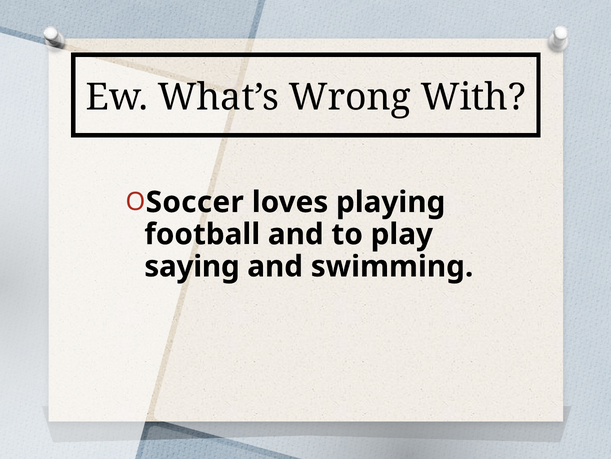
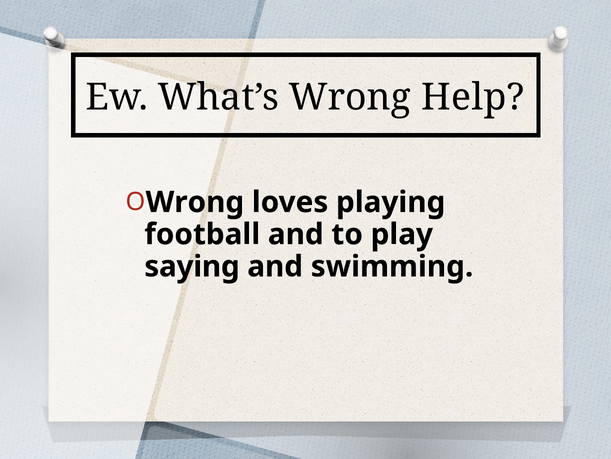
With: With -> Help
Soccer at (195, 202): Soccer -> Wrong
